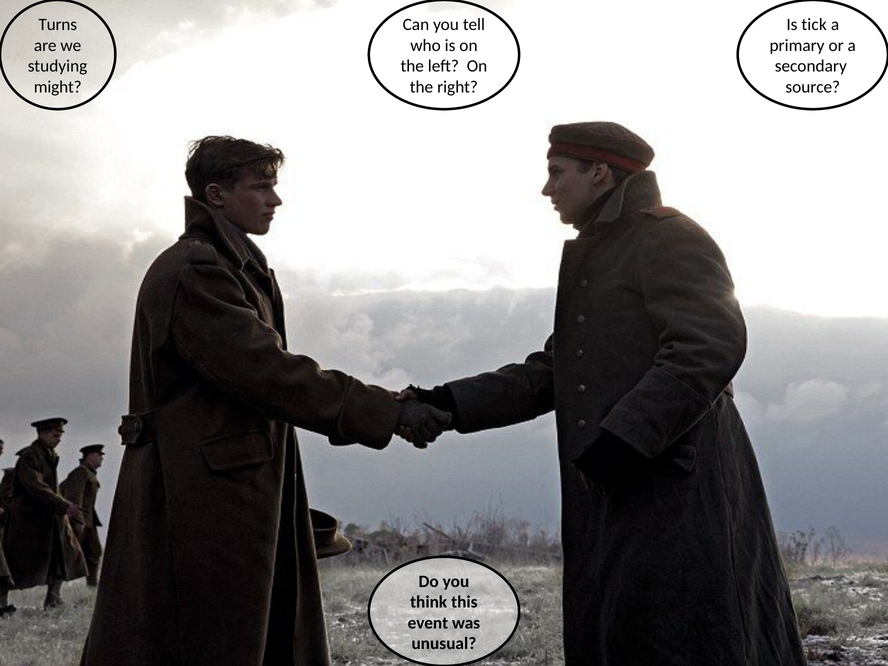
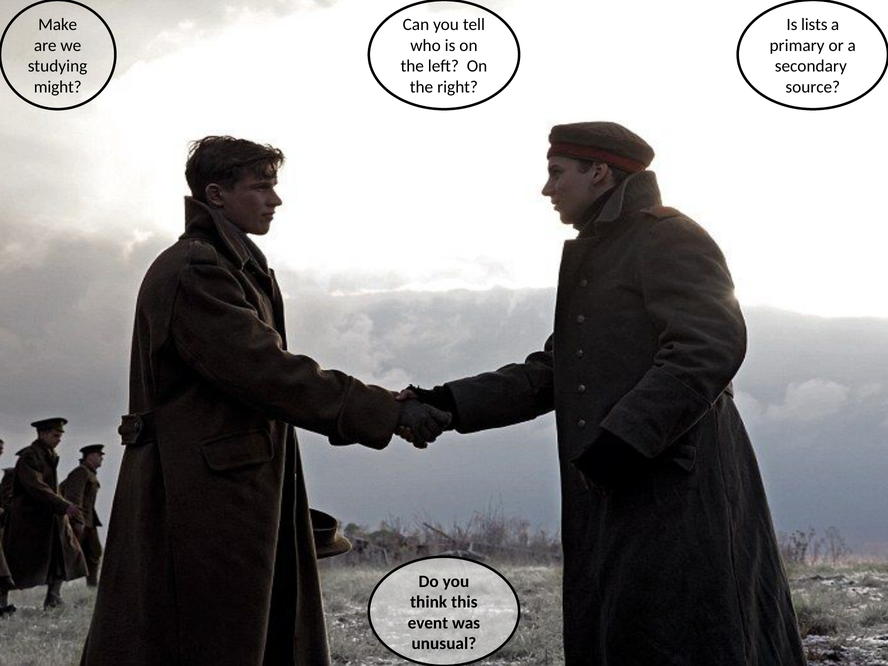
Turns: Turns -> Make
tick: tick -> lists
